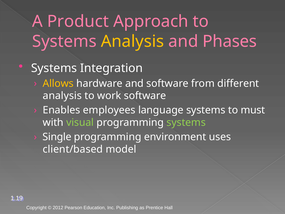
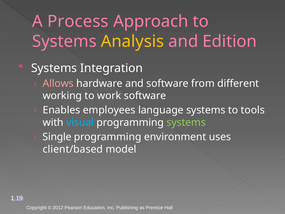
Product: Product -> Process
Phases: Phases -> Edition
Allows colour: yellow -> pink
analysis at (62, 96): analysis -> working
must: must -> tools
visual colour: light green -> light blue
